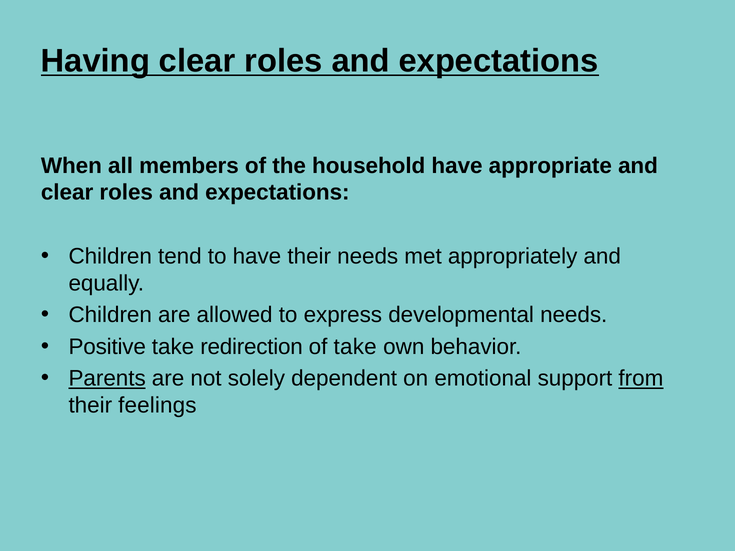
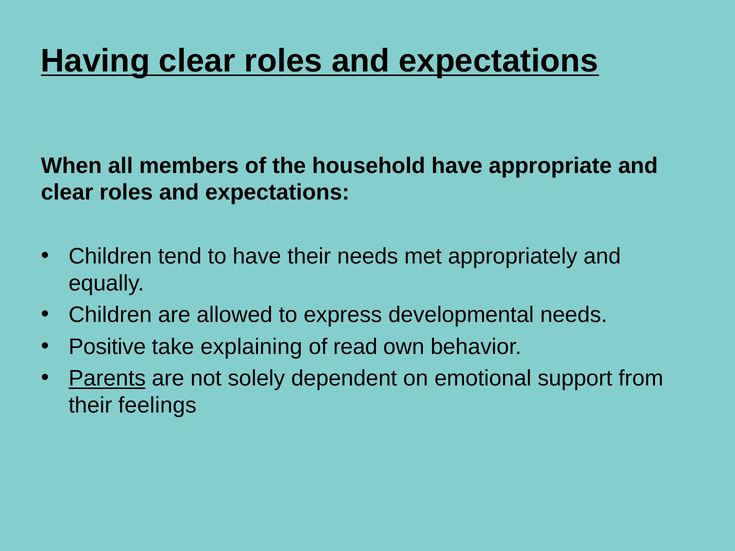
redirection: redirection -> explaining
of take: take -> read
from underline: present -> none
